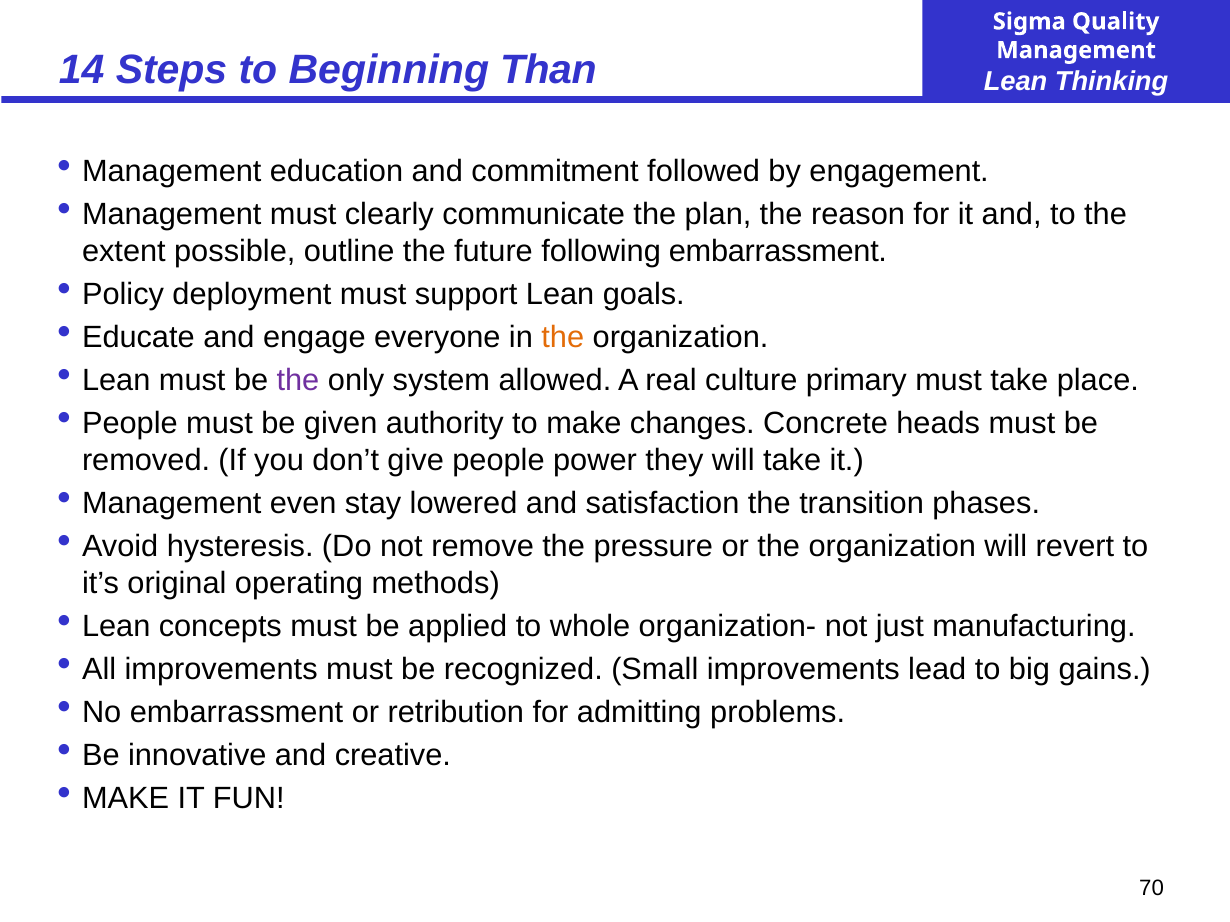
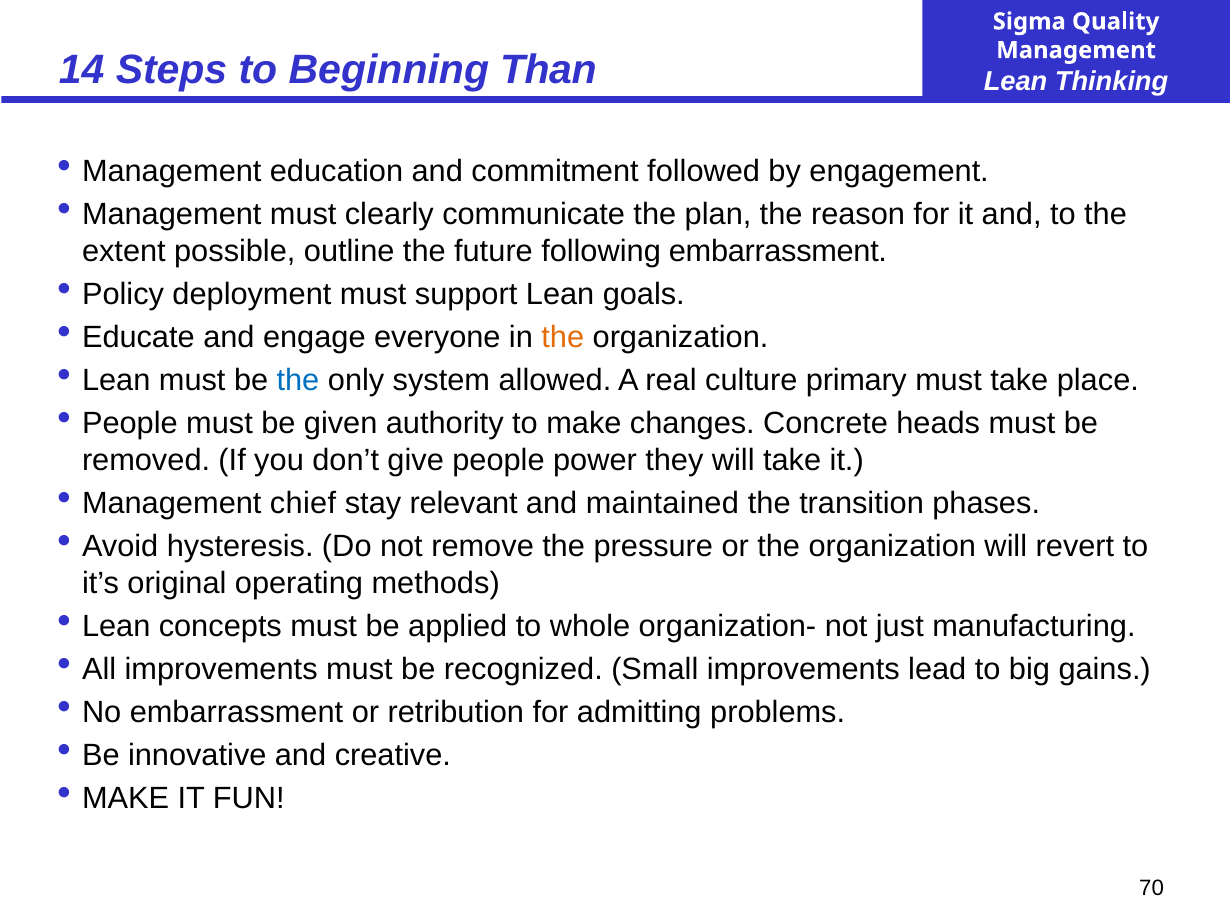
the at (298, 381) colour: purple -> blue
even: even -> chief
lowered: lowered -> relevant
satisfaction: satisfaction -> maintained
